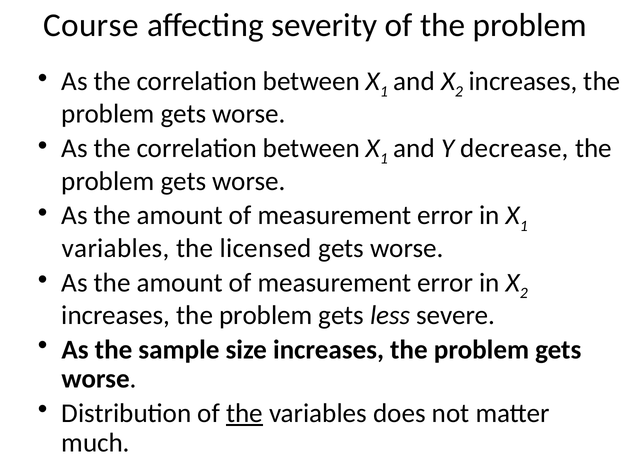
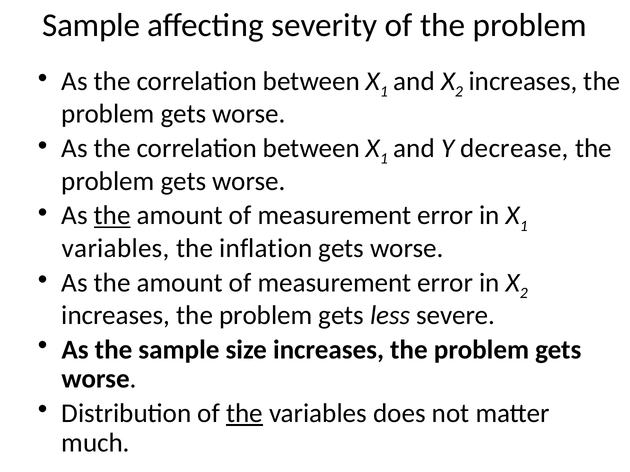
Course at (91, 25): Course -> Sample
the at (112, 216) underline: none -> present
licensed: licensed -> inflation
